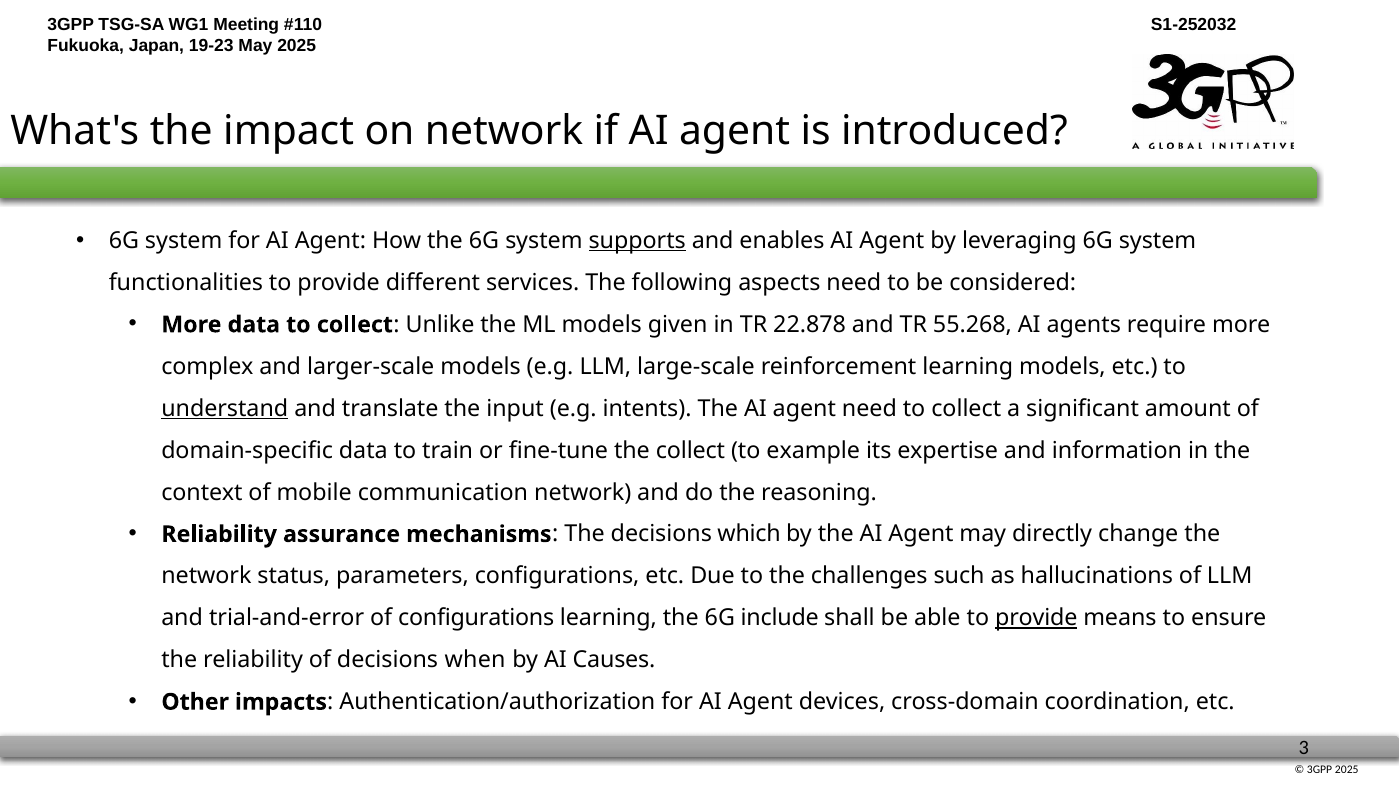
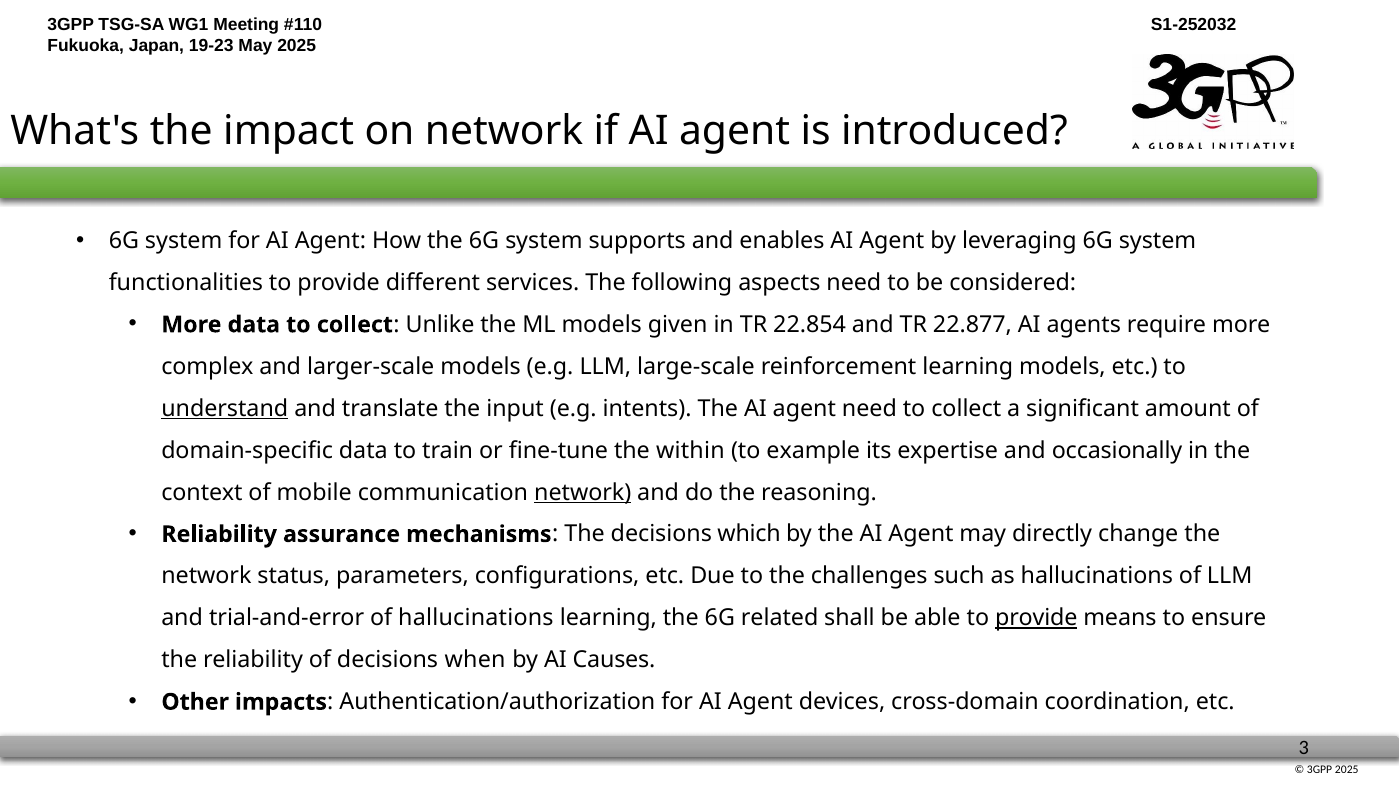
supports underline: present -> none
22.878: 22.878 -> 22.854
55.268: 55.268 -> 22.877
the collect: collect -> within
information: information -> occasionally
network at (583, 492) underline: none -> present
of configurations: configurations -> hallucinations
include: include -> related
